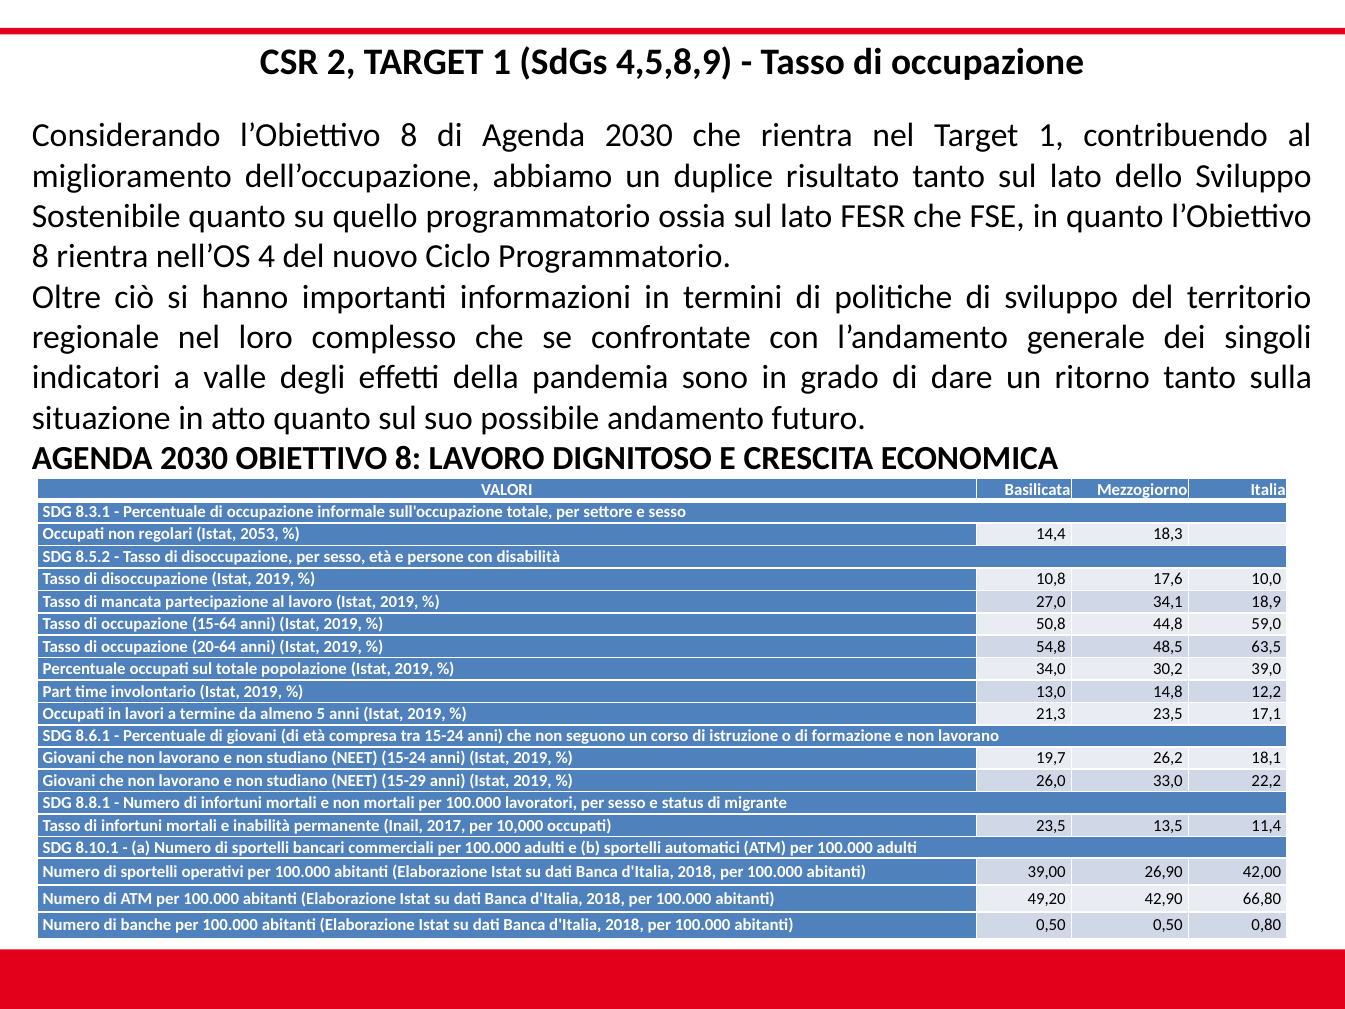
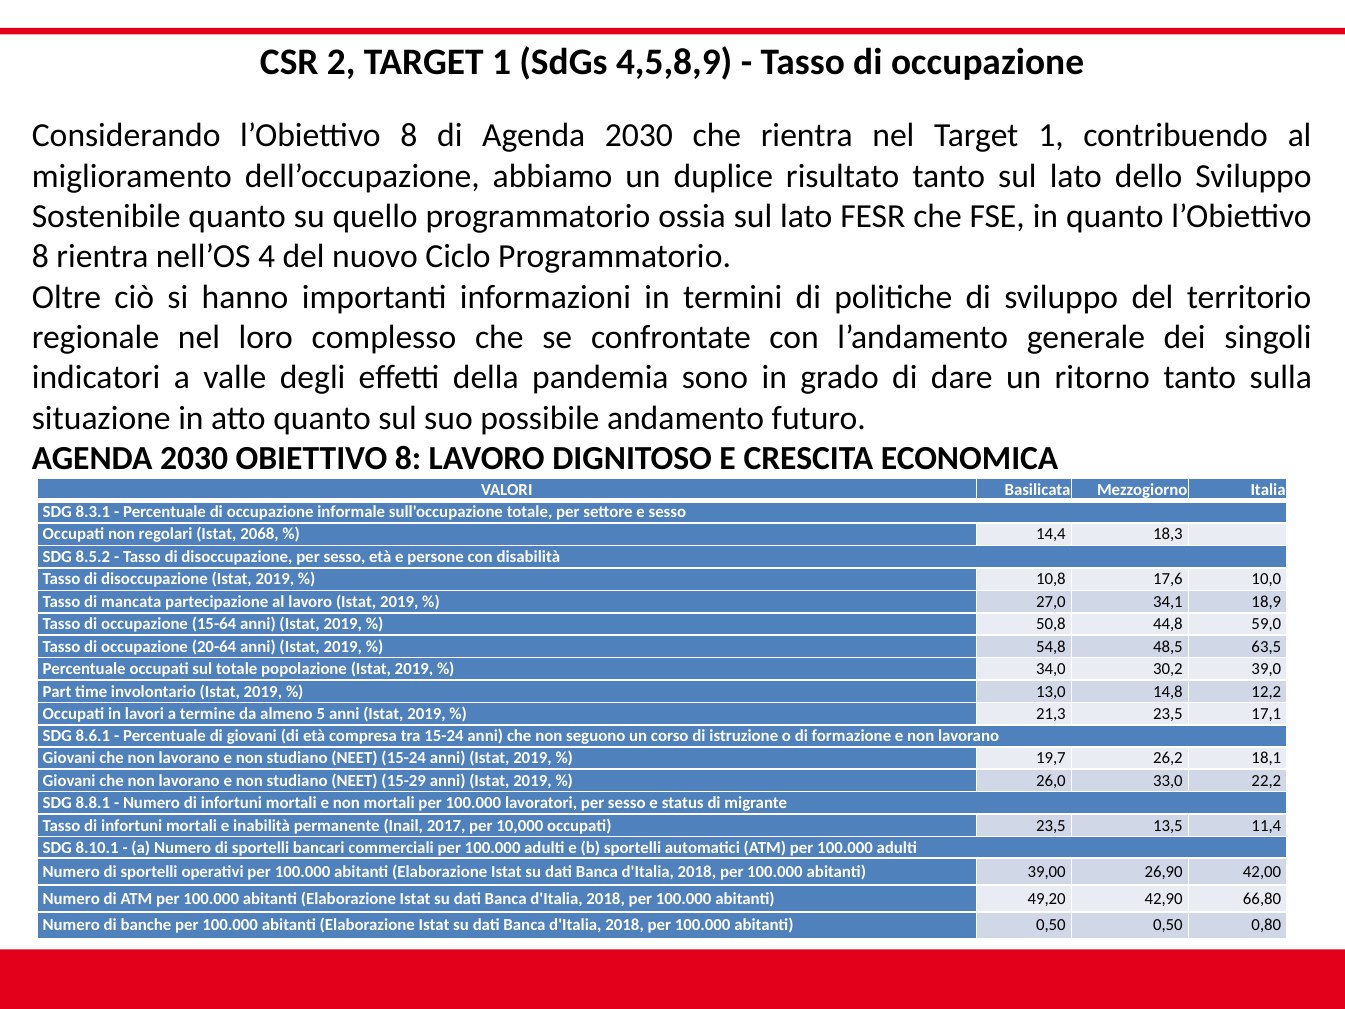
2053: 2053 -> 2068
